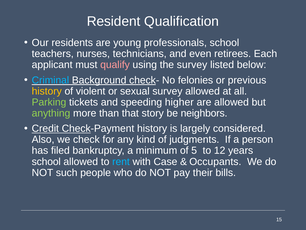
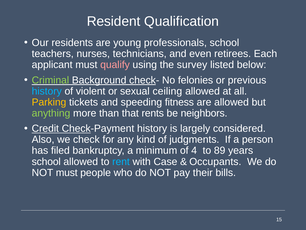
Criminal colour: light blue -> light green
history at (47, 91) colour: yellow -> light blue
sexual survey: survey -> ceiling
Parking colour: light green -> yellow
higher: higher -> fitness
story: story -> rents
5: 5 -> 4
12: 12 -> 89
NOT such: such -> must
